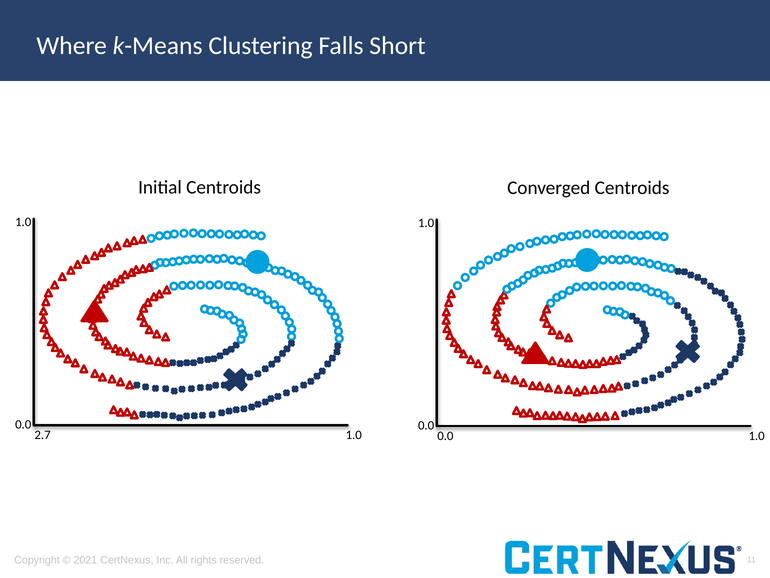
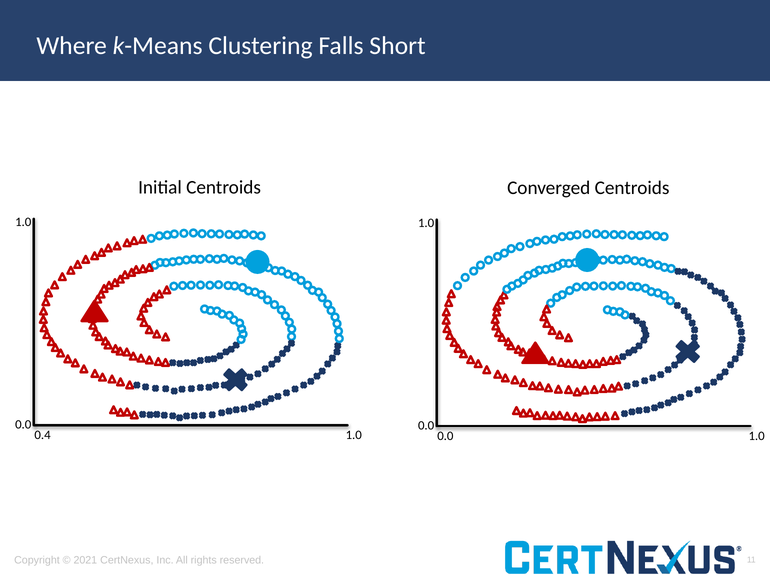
2.7: 2.7 -> 0.4
